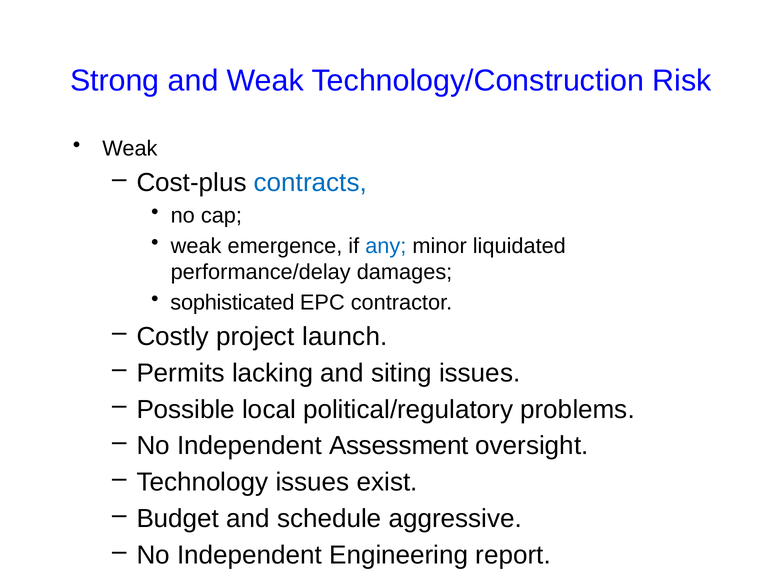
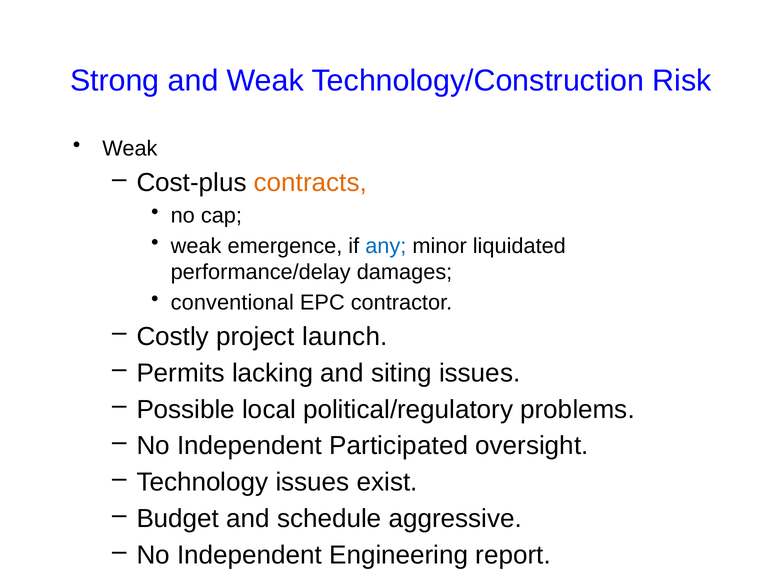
contracts colour: blue -> orange
sophisticated: sophisticated -> conventional
Assessment: Assessment -> Participated
